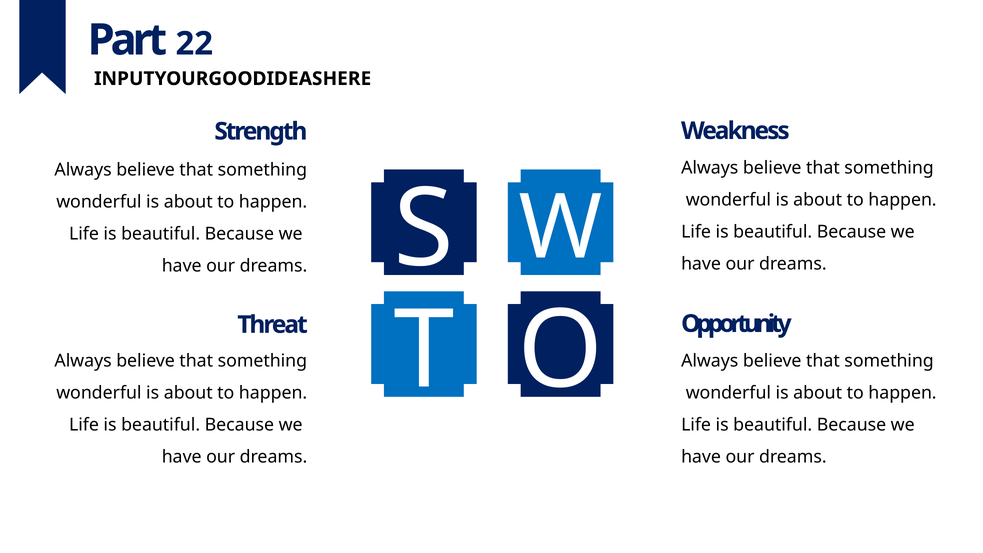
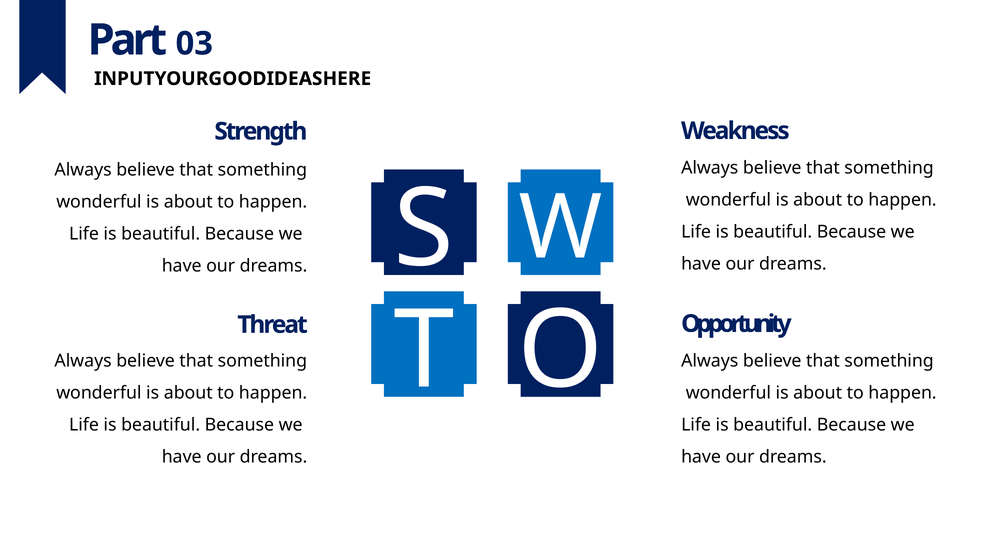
22: 22 -> 03
